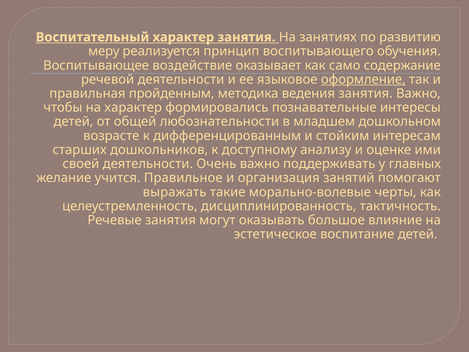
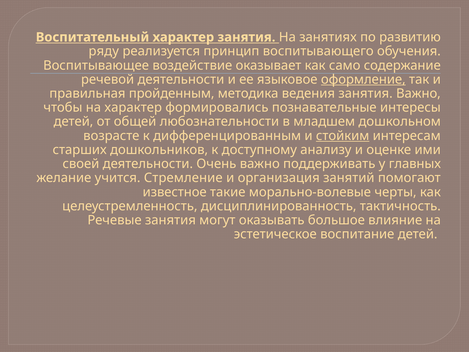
меру: меру -> ряду
стойким underline: none -> present
Правильное: Правильное -> Стремление
выражать: выражать -> известное
